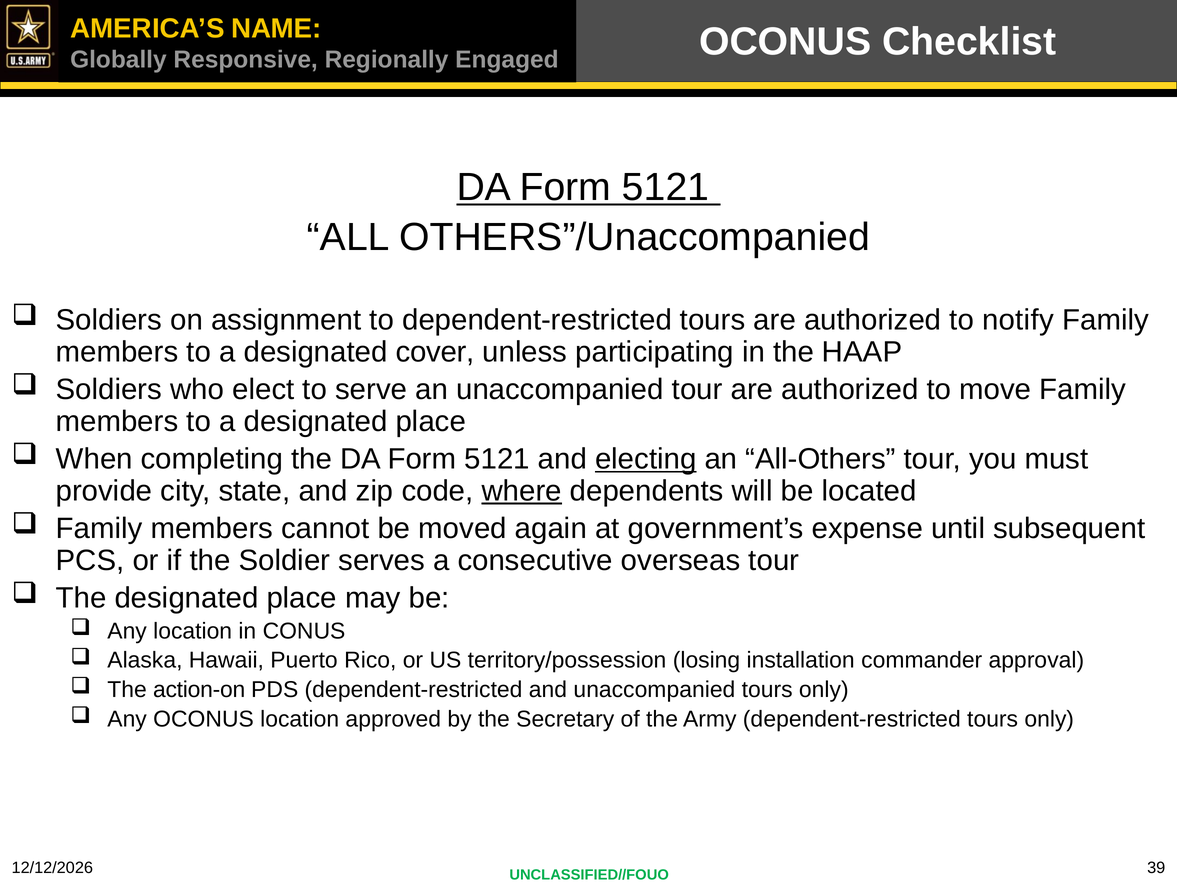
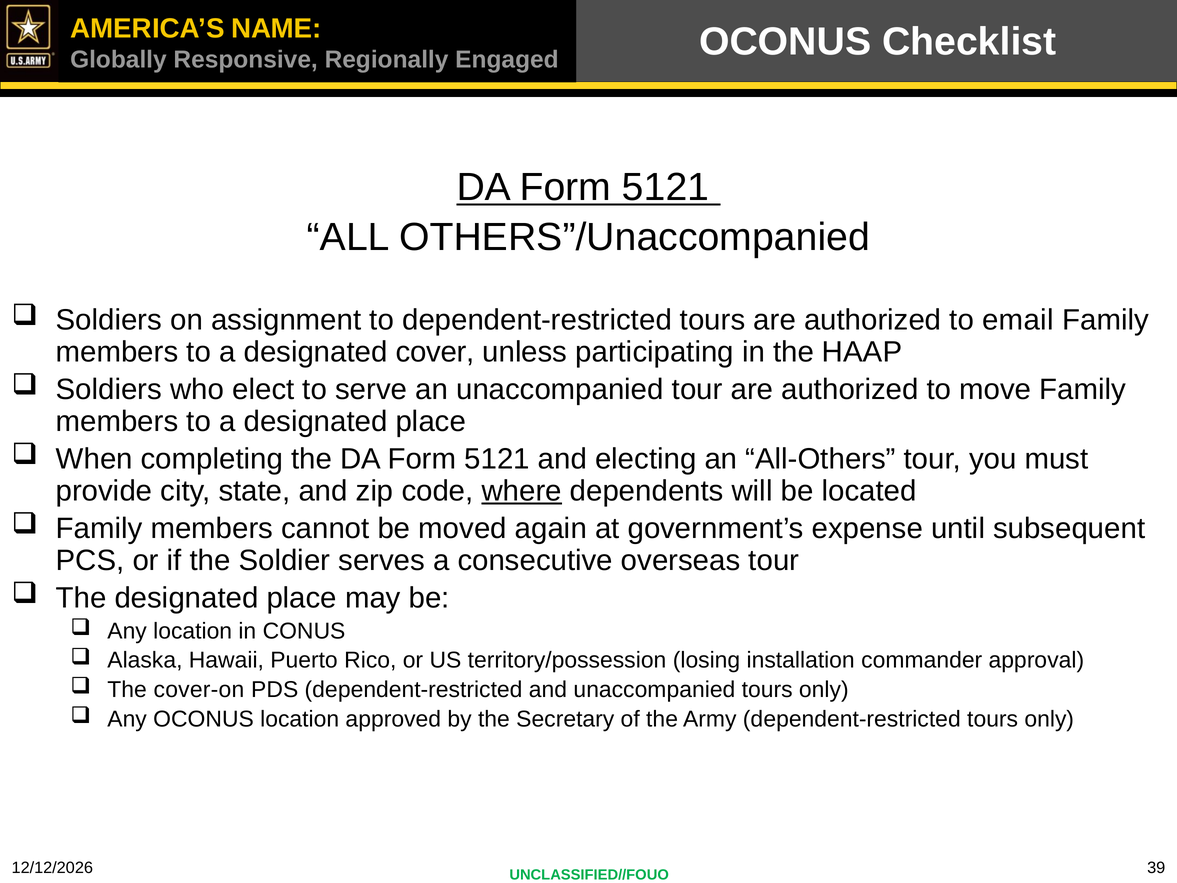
notify: notify -> email
electing underline: present -> none
action-on: action-on -> cover-on
